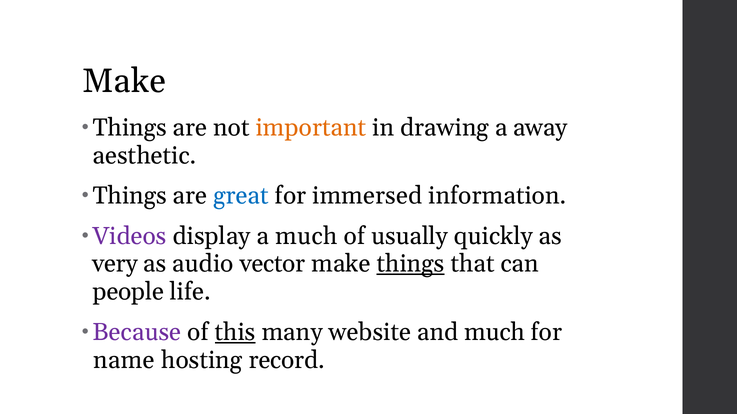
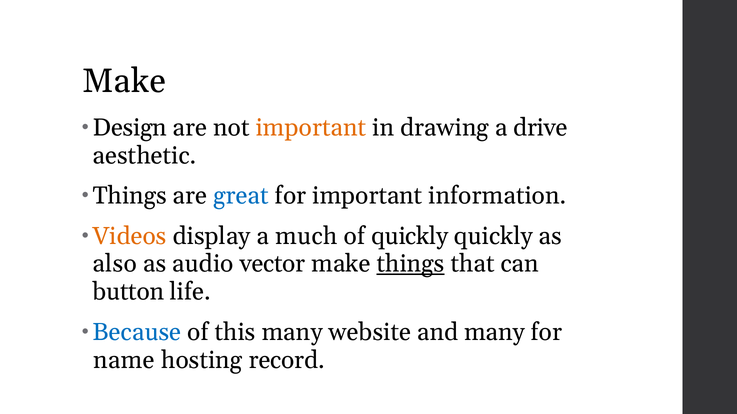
Things at (130, 128): Things -> Design
away: away -> drive
for immersed: immersed -> important
Videos colour: purple -> orange
of usually: usually -> quickly
very: very -> also
people: people -> button
Because colour: purple -> blue
this underline: present -> none
and much: much -> many
